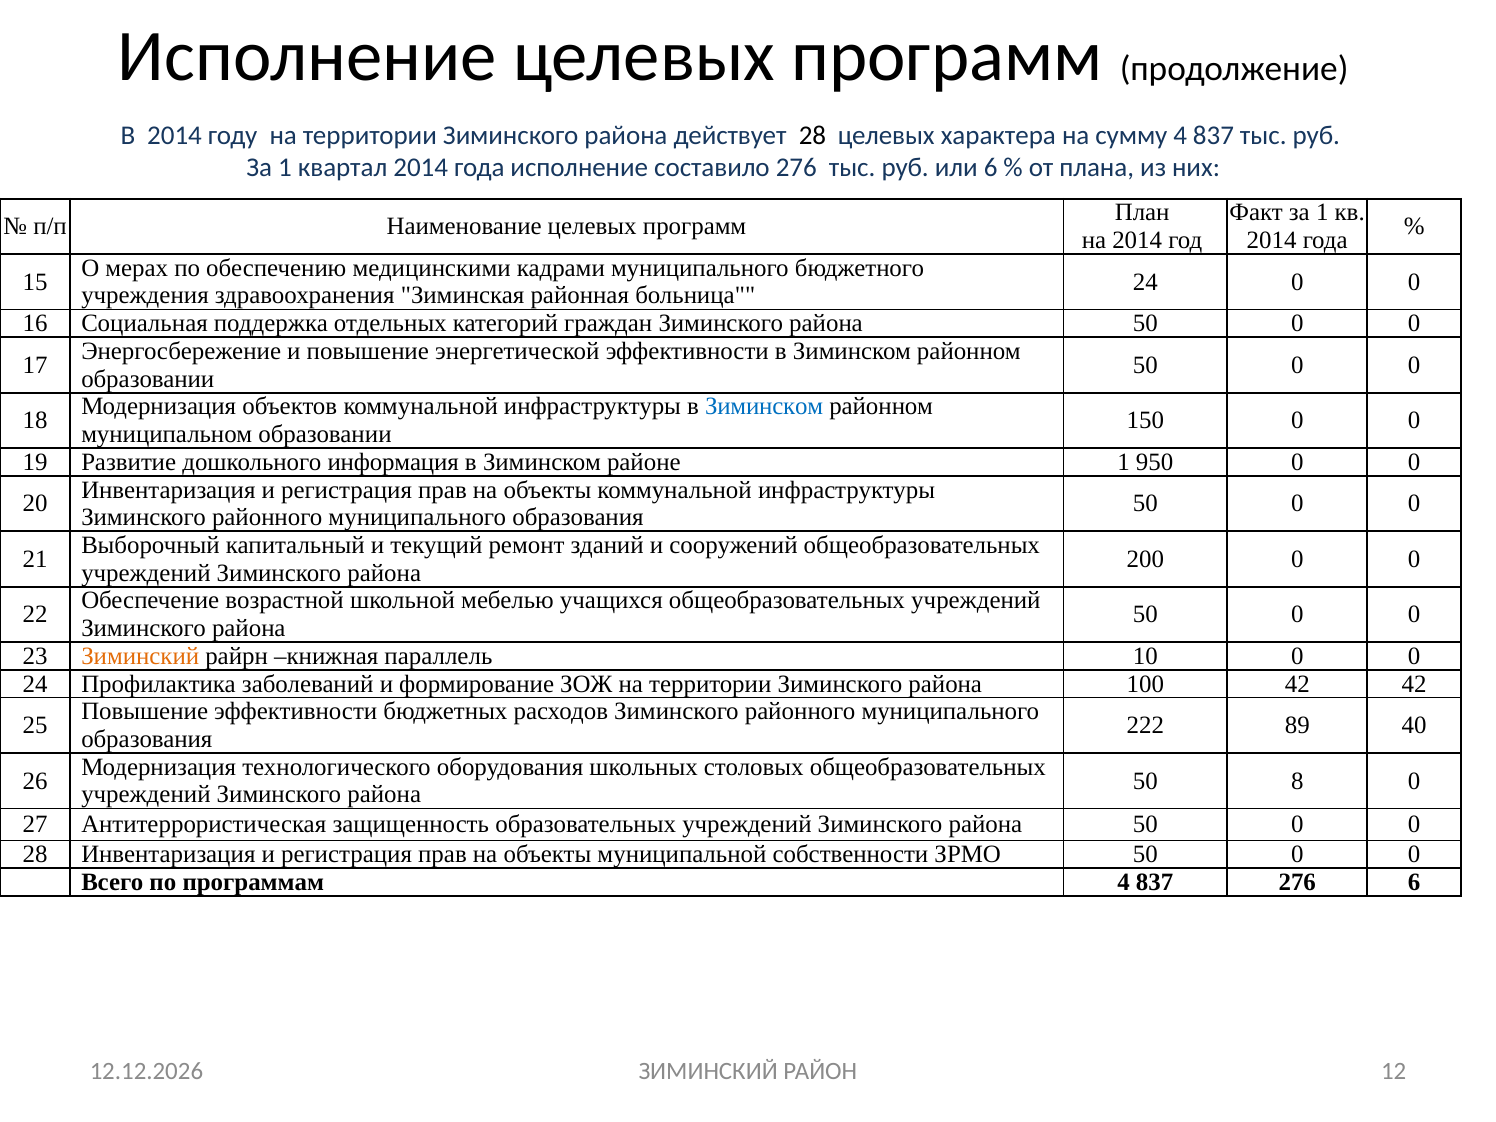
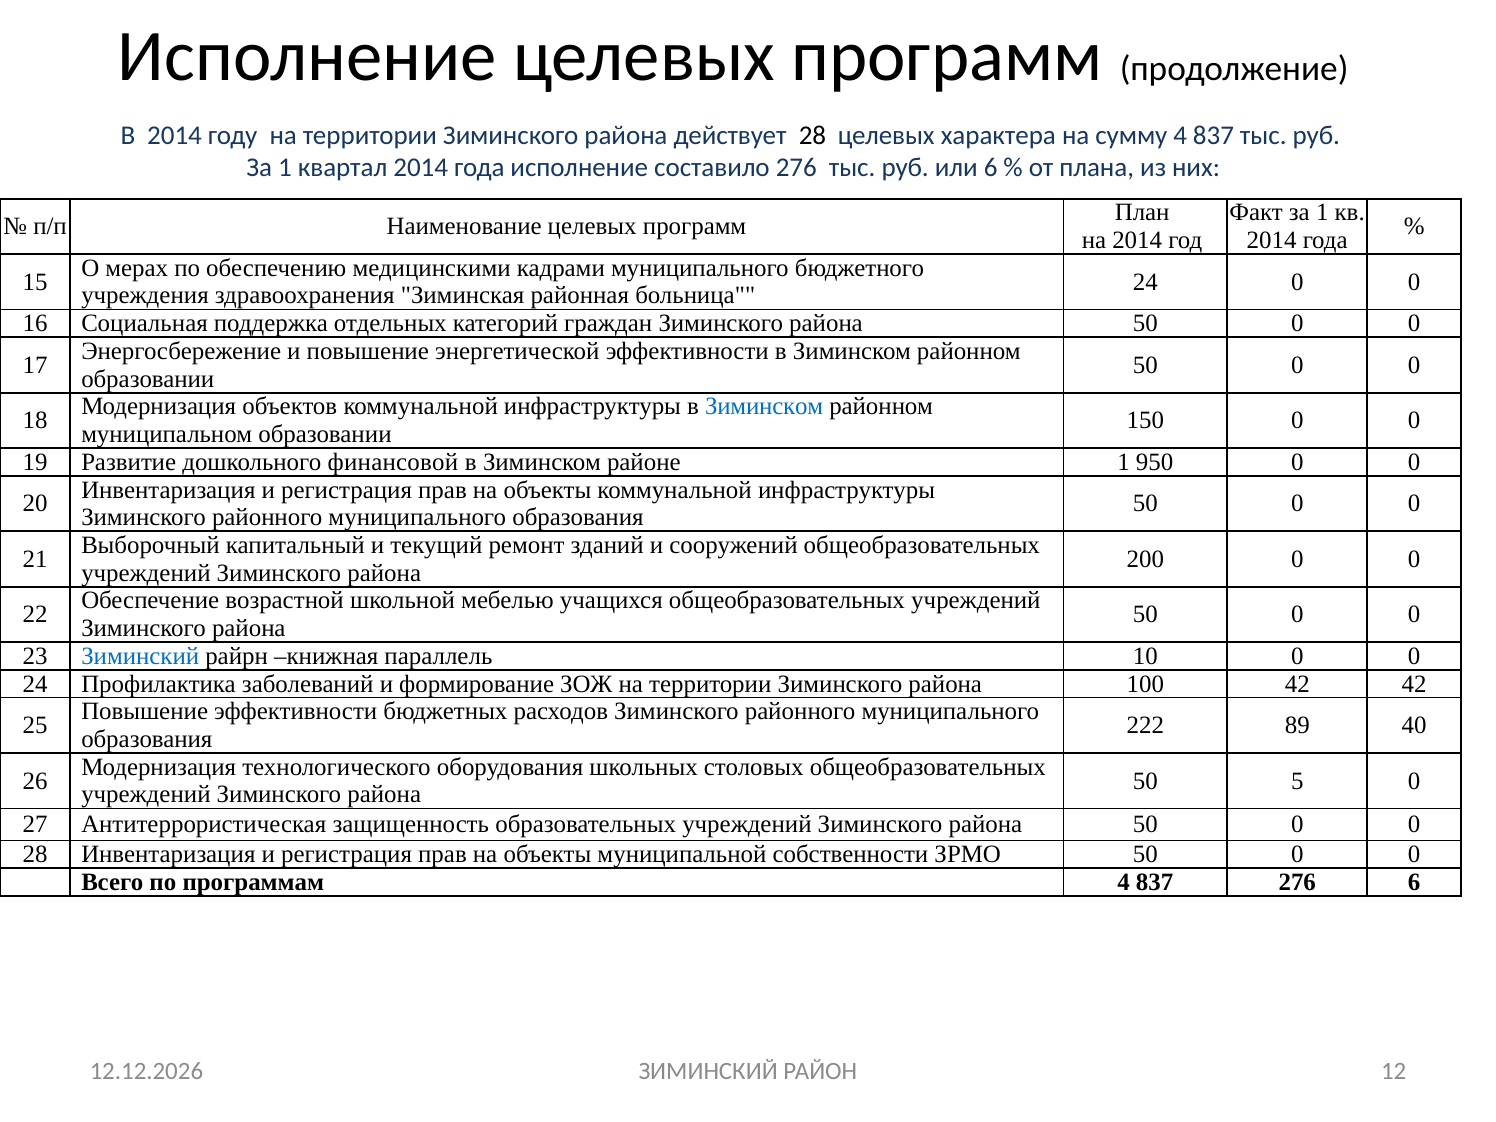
информация: информация -> финансовой
Зиминский at (140, 656) colour: orange -> blue
8: 8 -> 5
